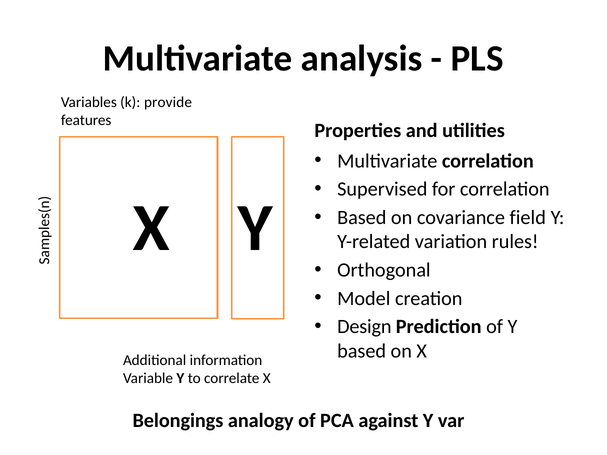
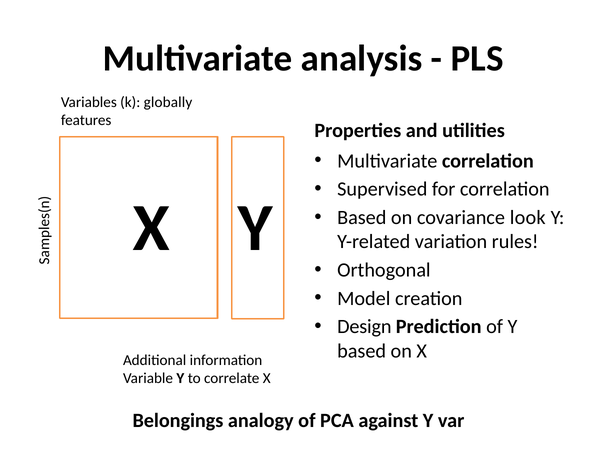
provide: provide -> globally
field: field -> look
